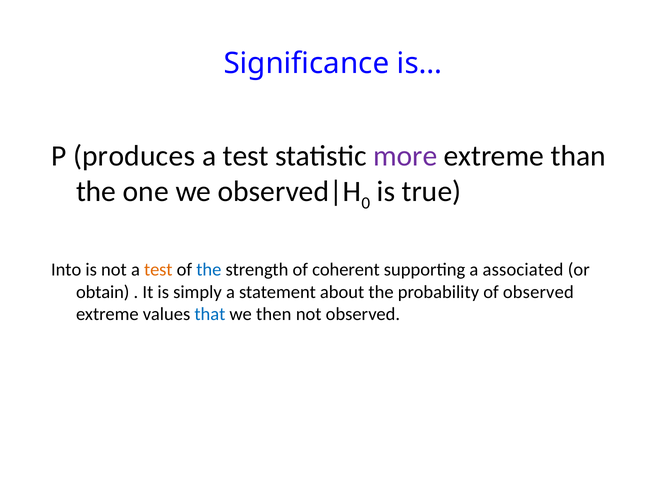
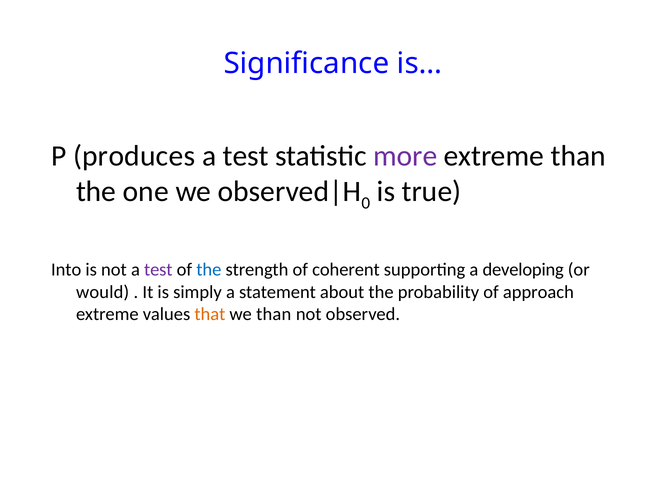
test at (158, 270) colour: orange -> purple
associated: associated -> developing
obtain: obtain -> would
of observed: observed -> approach
that colour: blue -> orange
we then: then -> than
